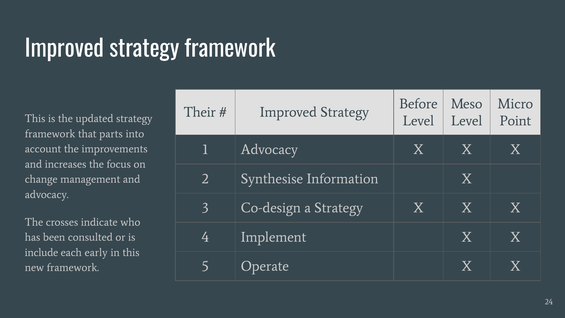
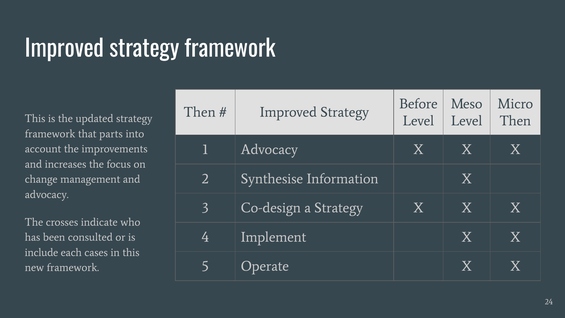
Their at (200, 112): Their -> Then
Point at (515, 121): Point -> Then
early: early -> cases
